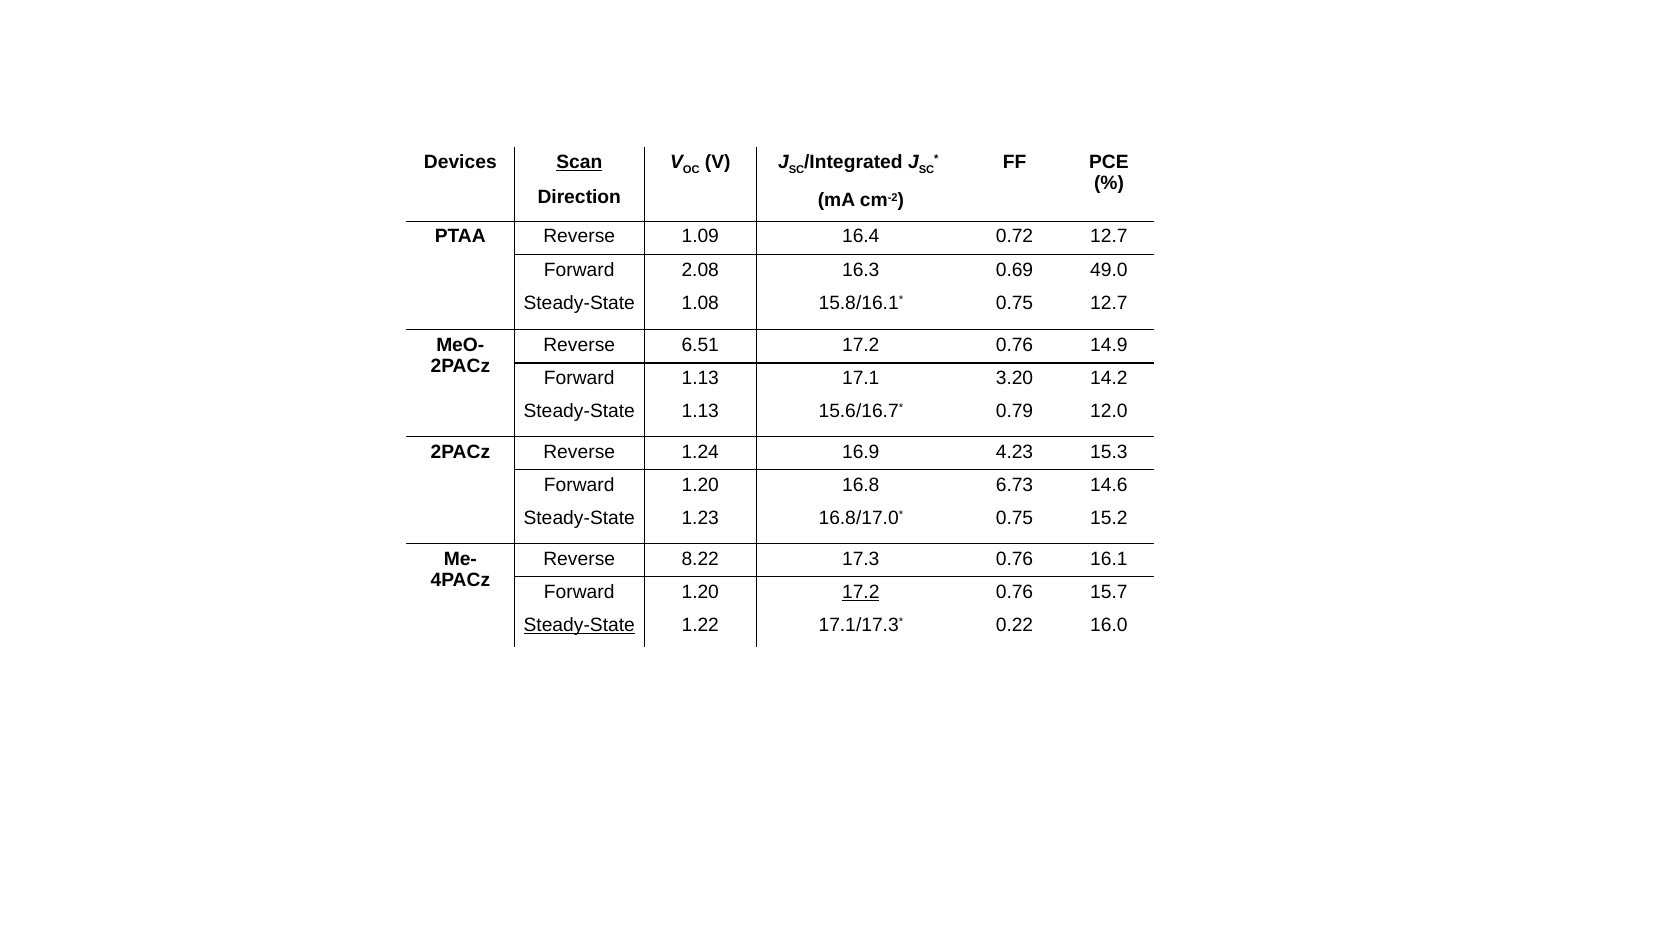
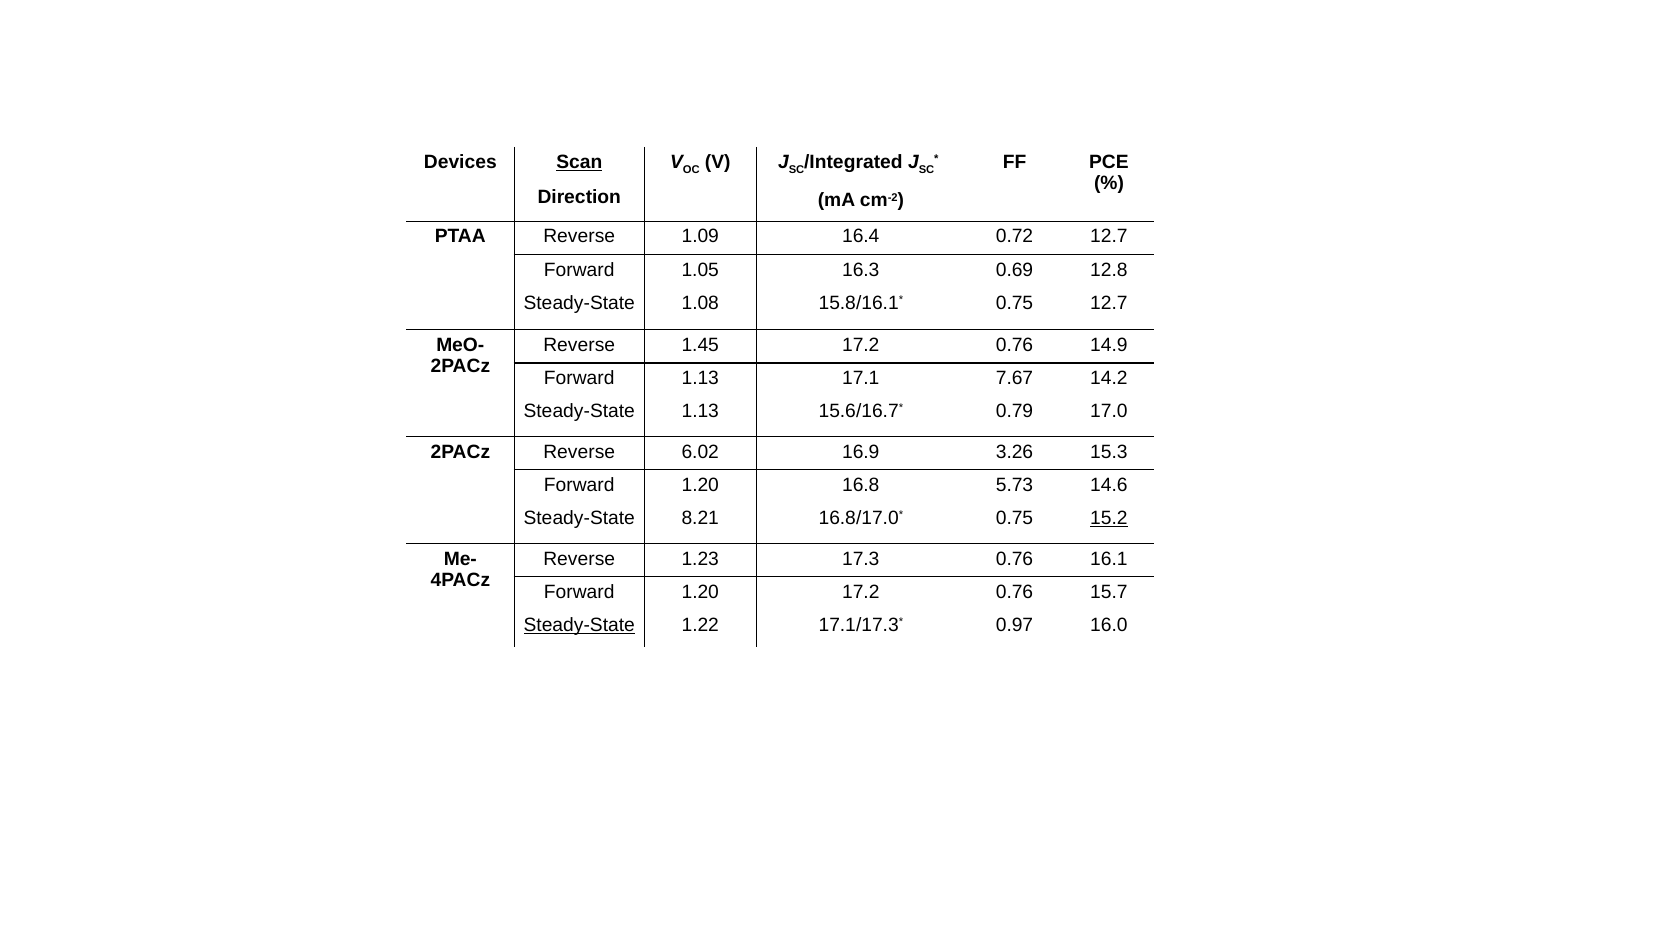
2.08: 2.08 -> 1.05
49.0: 49.0 -> 12.8
6.51: 6.51 -> 1.45
3.20: 3.20 -> 7.67
12.0: 12.0 -> 17.0
1.24: 1.24 -> 6.02
4.23: 4.23 -> 3.26
6.73: 6.73 -> 5.73
1.23: 1.23 -> 8.21
15.2 underline: none -> present
8.22: 8.22 -> 1.23
17.2 at (861, 592) underline: present -> none
0.22: 0.22 -> 0.97
